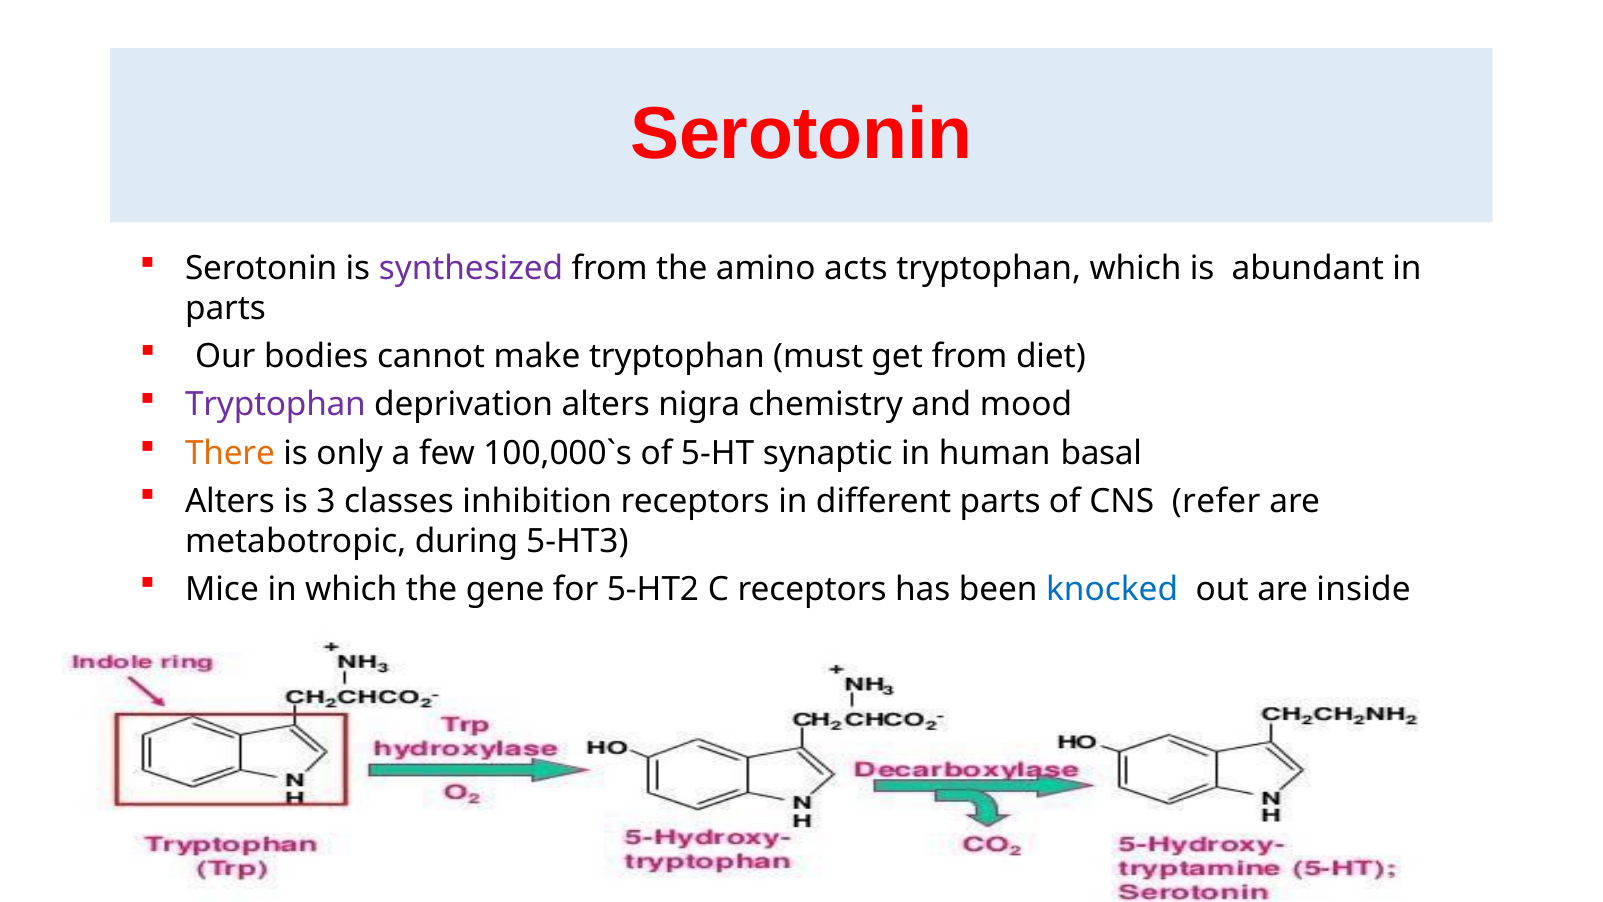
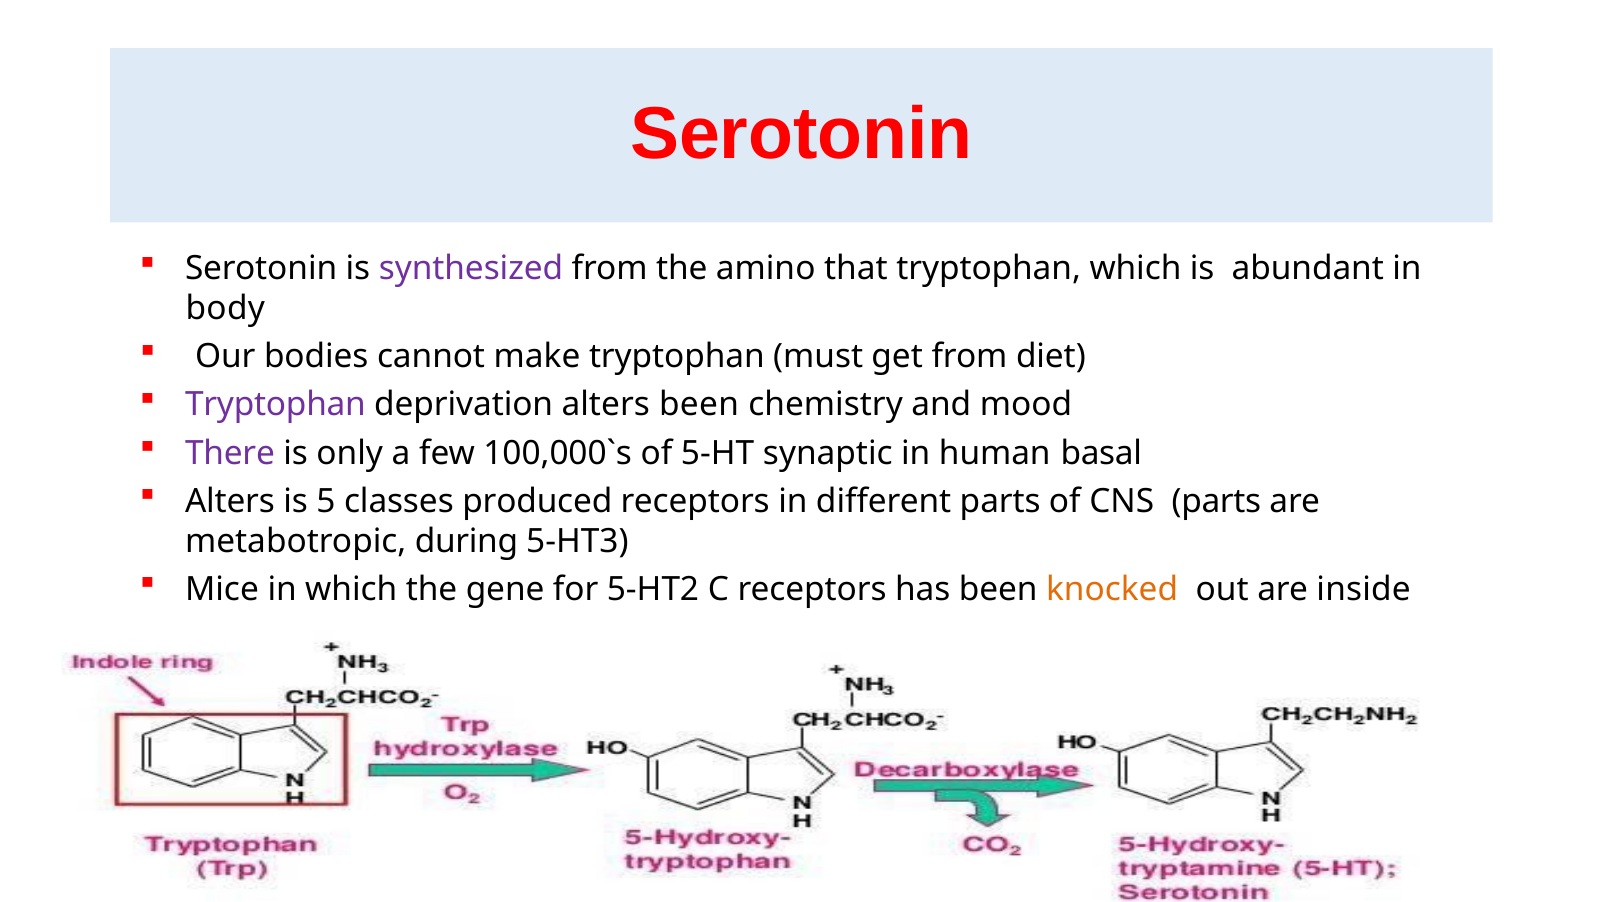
acts: acts -> that
parts at (225, 309): parts -> body
alters nigra: nigra -> been
There colour: orange -> purple
3: 3 -> 5
inhibition: inhibition -> produced
CNS refer: refer -> parts
knocked colour: blue -> orange
